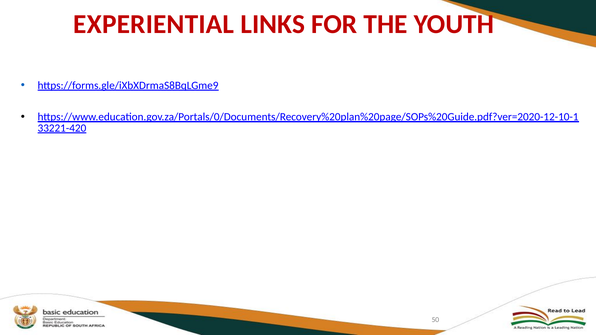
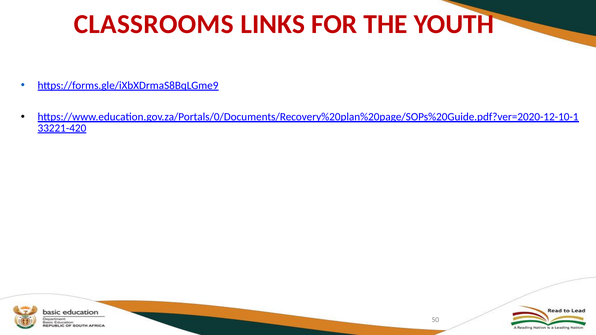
EXPERIENTIAL: EXPERIENTIAL -> CLASSROOMS
